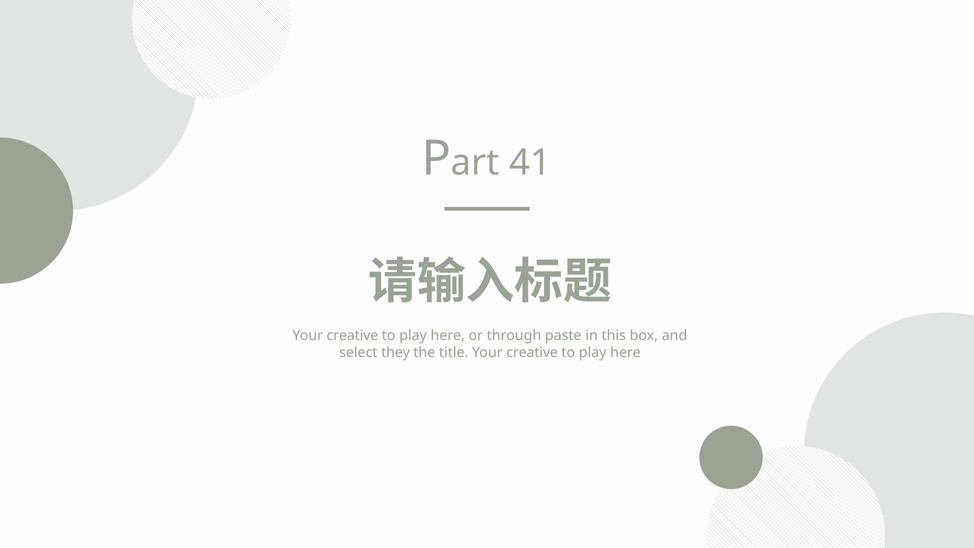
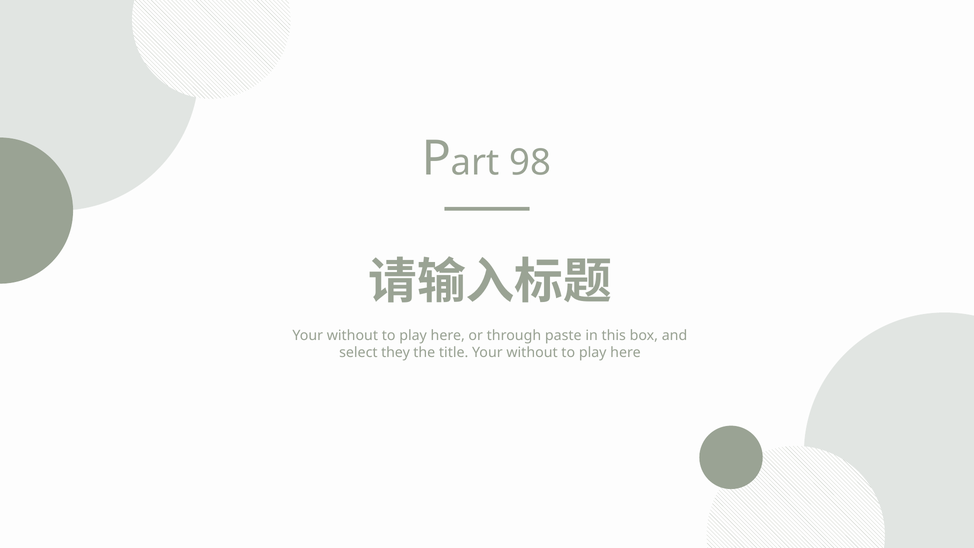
41: 41 -> 98
creative at (352, 336): creative -> without
creative at (532, 353): creative -> without
